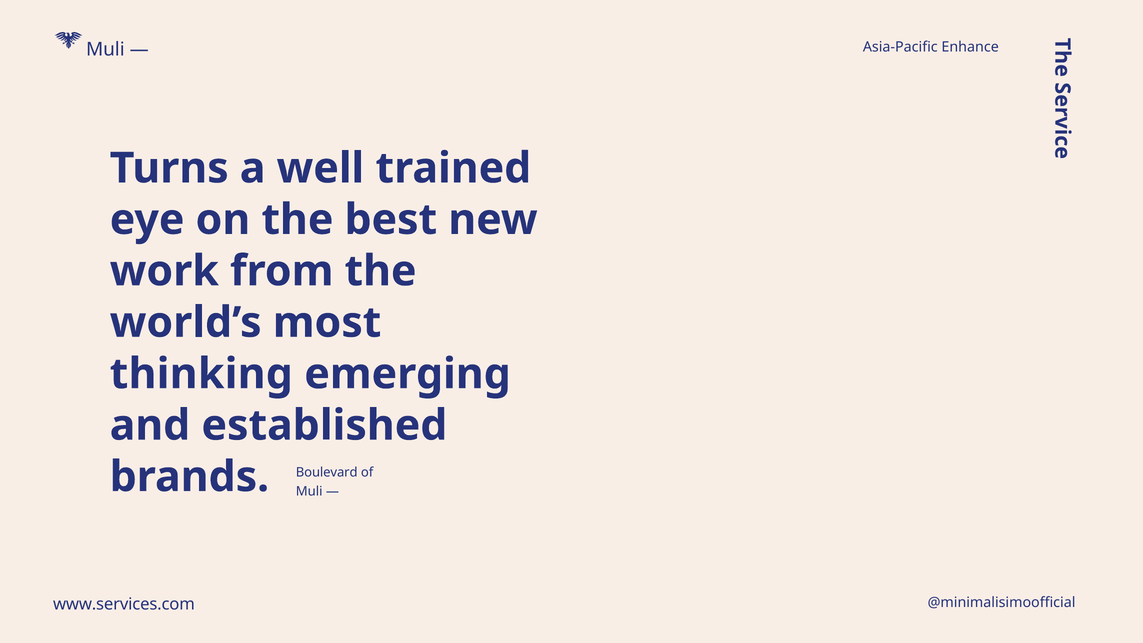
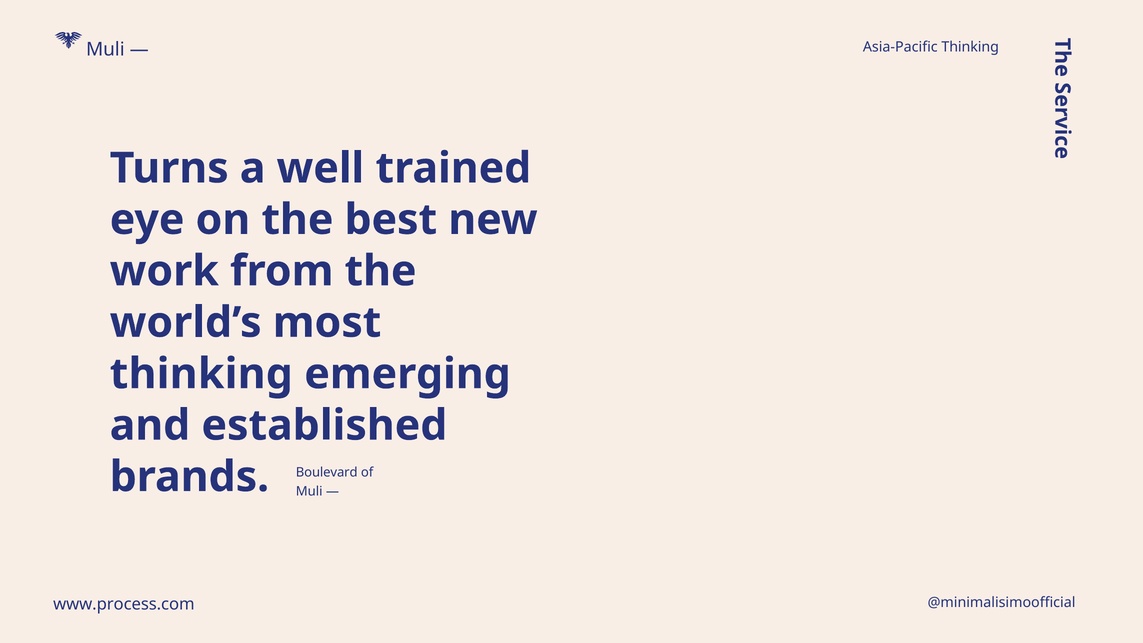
Asia-Pacific Enhance: Enhance -> Thinking
www.services.com: www.services.com -> www.process.com
